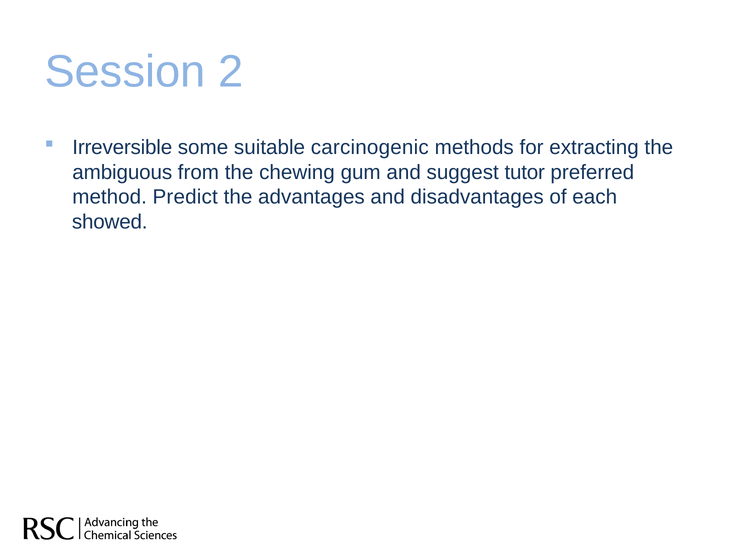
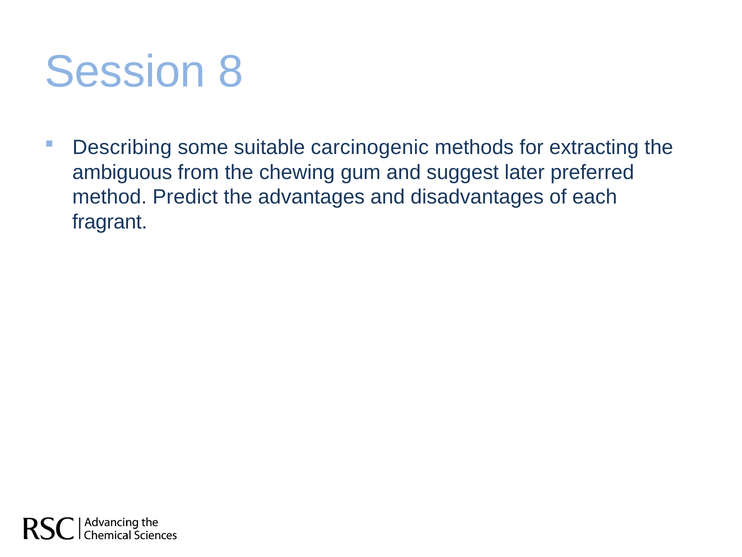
2: 2 -> 8
Irreversible: Irreversible -> Describing
tutor: tutor -> later
showed: showed -> fragrant
